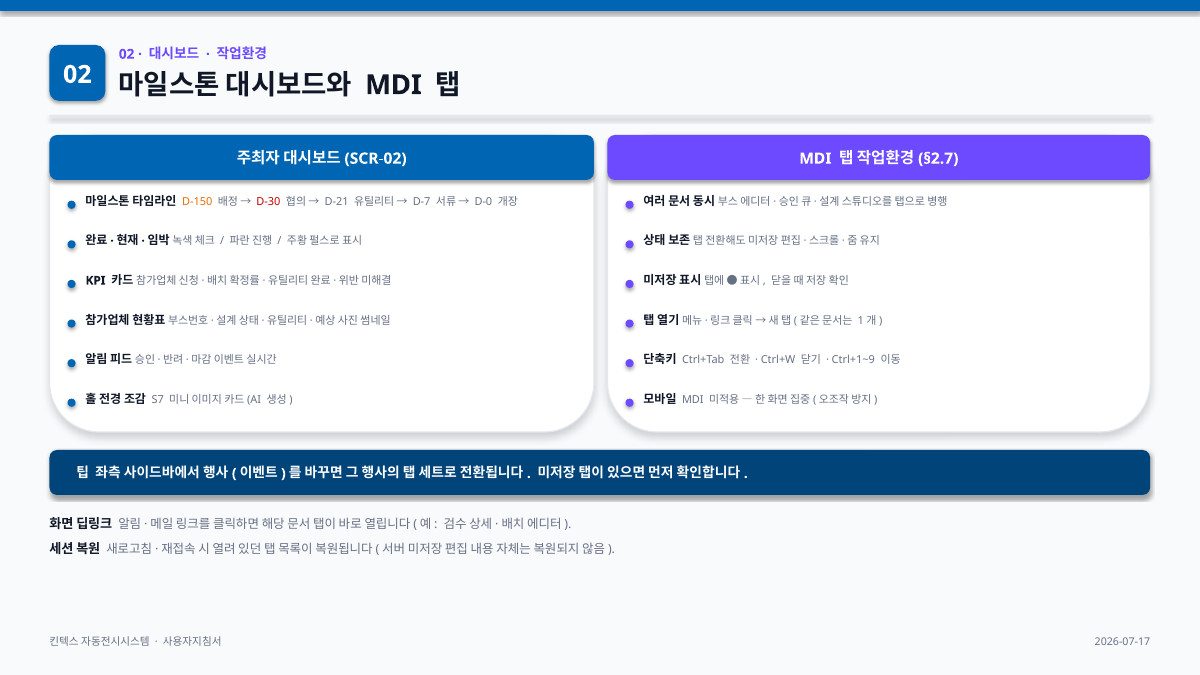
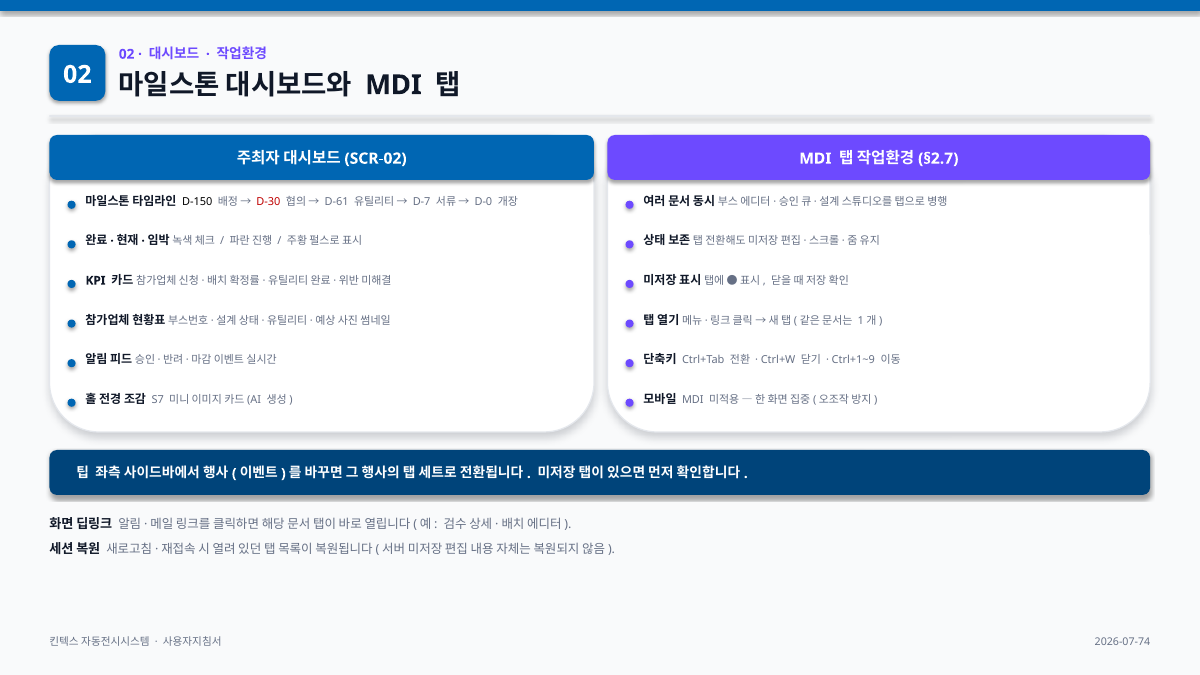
D-150 colour: orange -> black
D-21: D-21 -> D-61
2026-07-17: 2026-07-17 -> 2026-07-74
